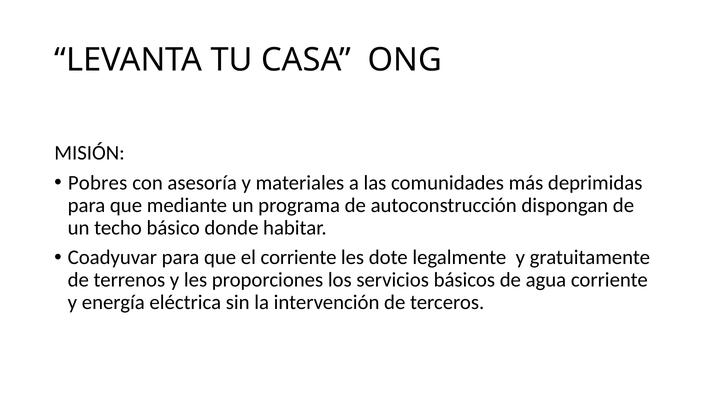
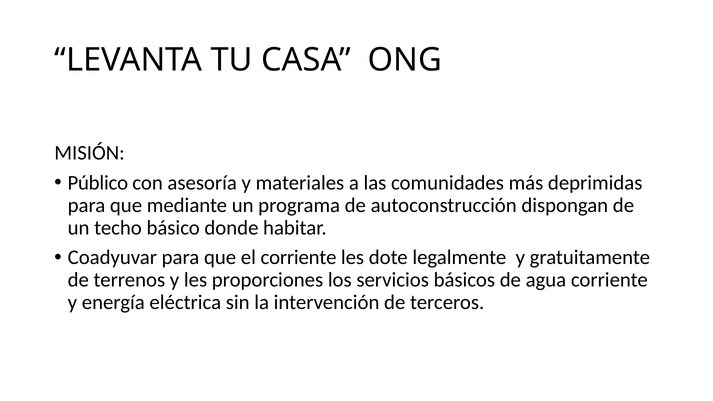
Pobres: Pobres -> Público
